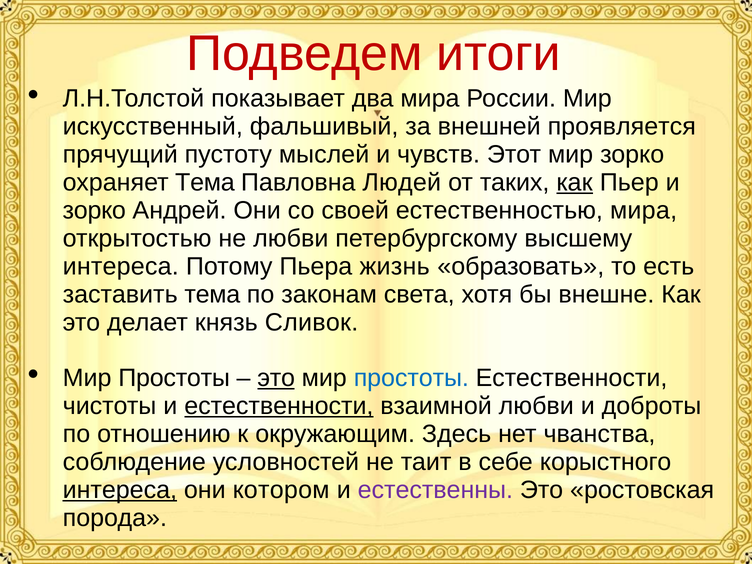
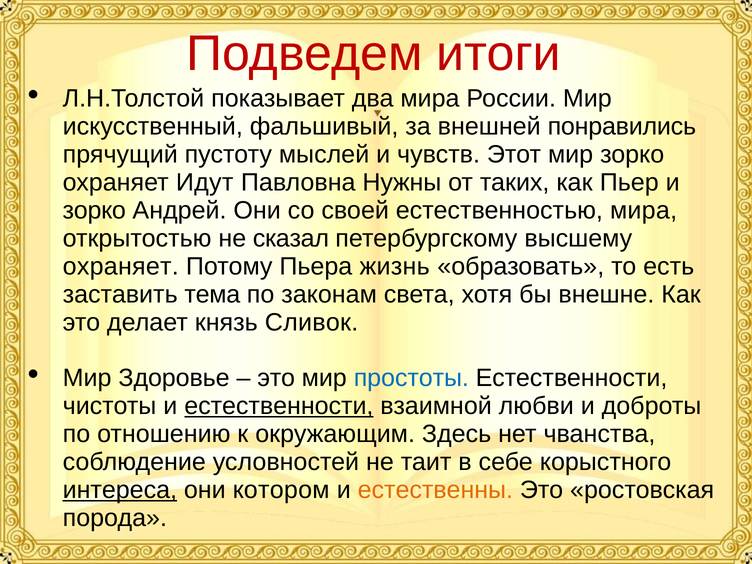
проявляется: проявляется -> понравились
охраняет Тема: Тема -> Идут
Людей: Людей -> Нужны
как at (575, 182) underline: present -> none
не любви: любви -> сказал
интереса at (121, 266): интереса -> охраняет
Простоты at (174, 378): Простоты -> Здоровье
это at (276, 378) underline: present -> none
естественны colour: purple -> orange
